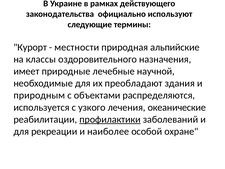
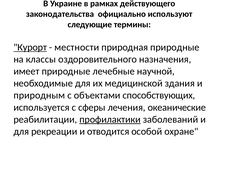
Курорт underline: none -> present
природная альпийские: альпийские -> природные
преобладают: преобладают -> медицинской
распределяются: распределяются -> способствующих
узкого: узкого -> сферы
наиболее: наиболее -> отводится
